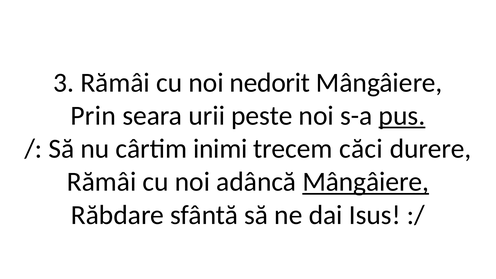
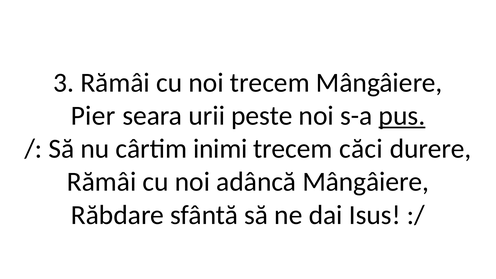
noi nedorit: nedorit -> trecem
Prin: Prin -> Pier
Mângâiere at (366, 182) underline: present -> none
